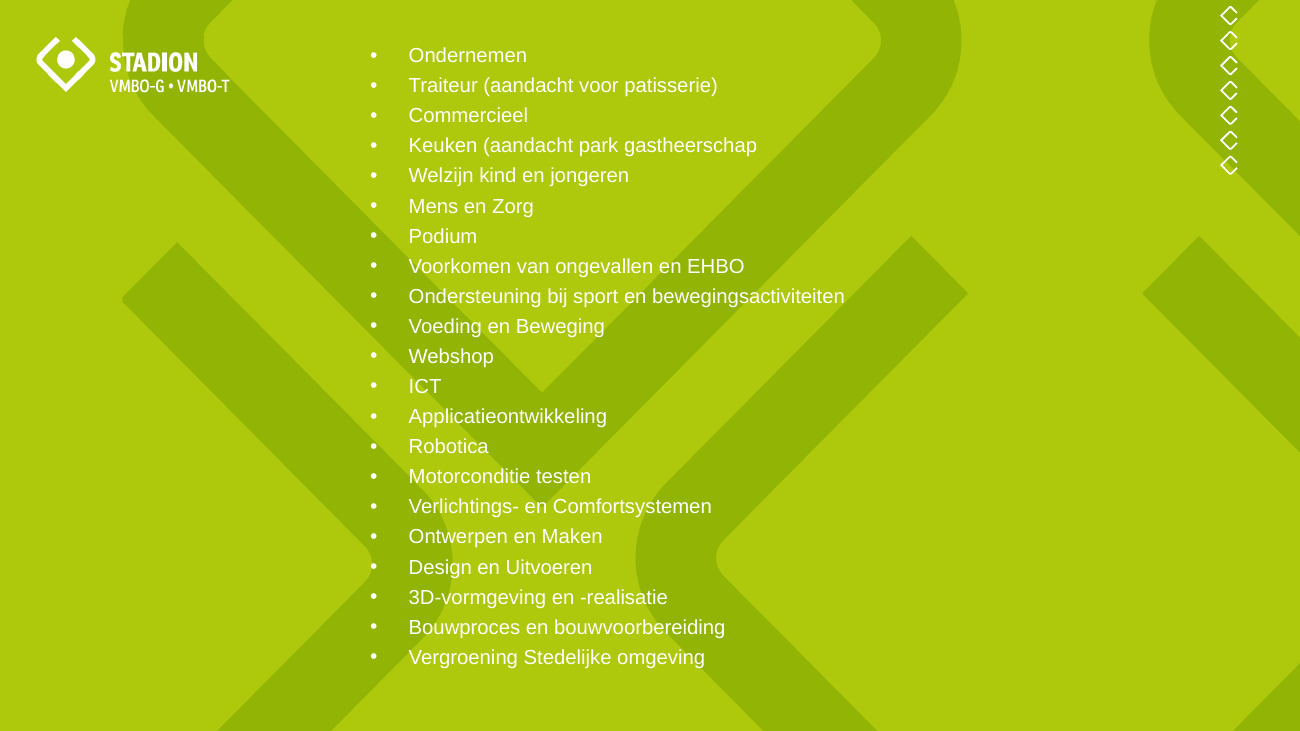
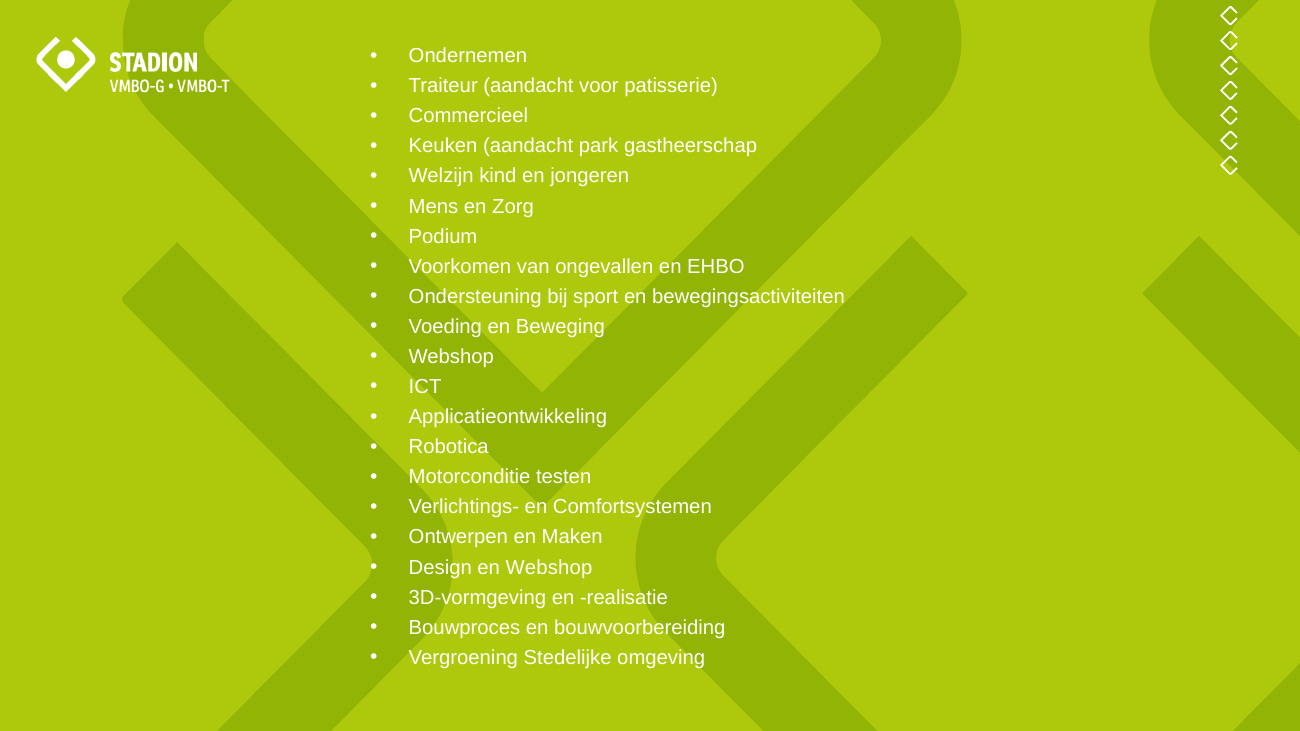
en Uitvoeren: Uitvoeren -> Webshop
